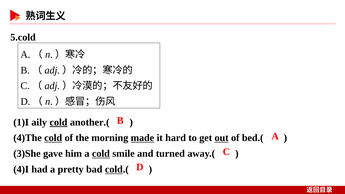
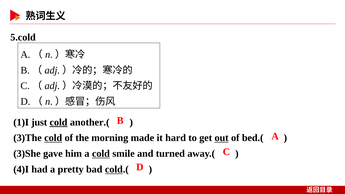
aily: aily -> just
4)The: 4)The -> 3)The
made underline: present -> none
